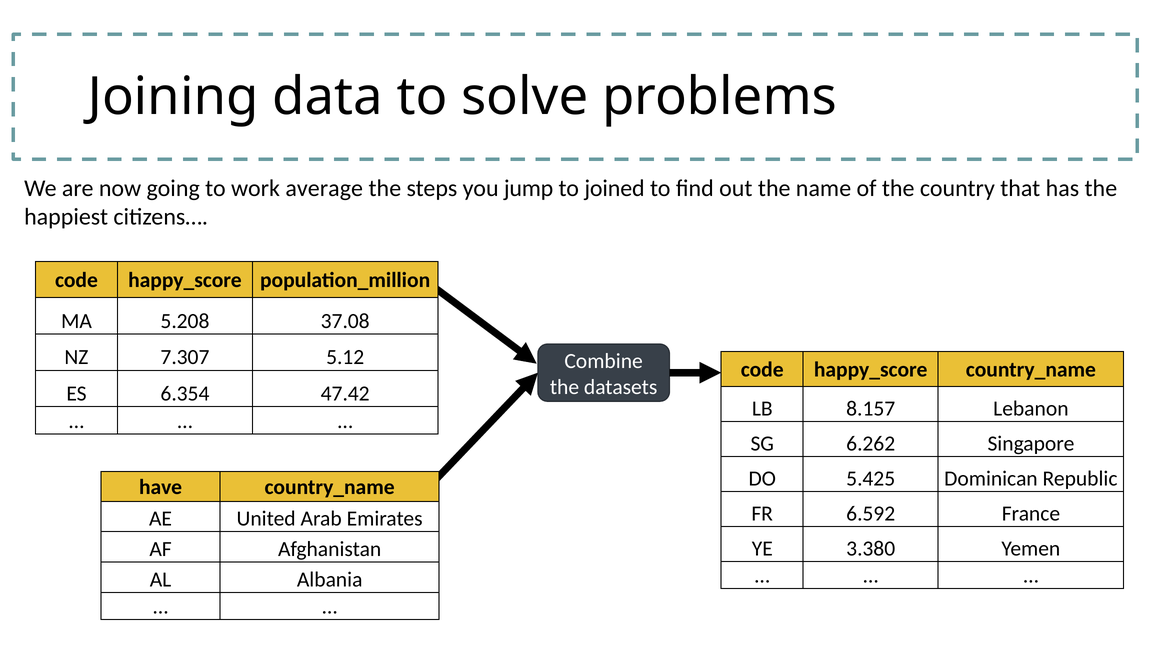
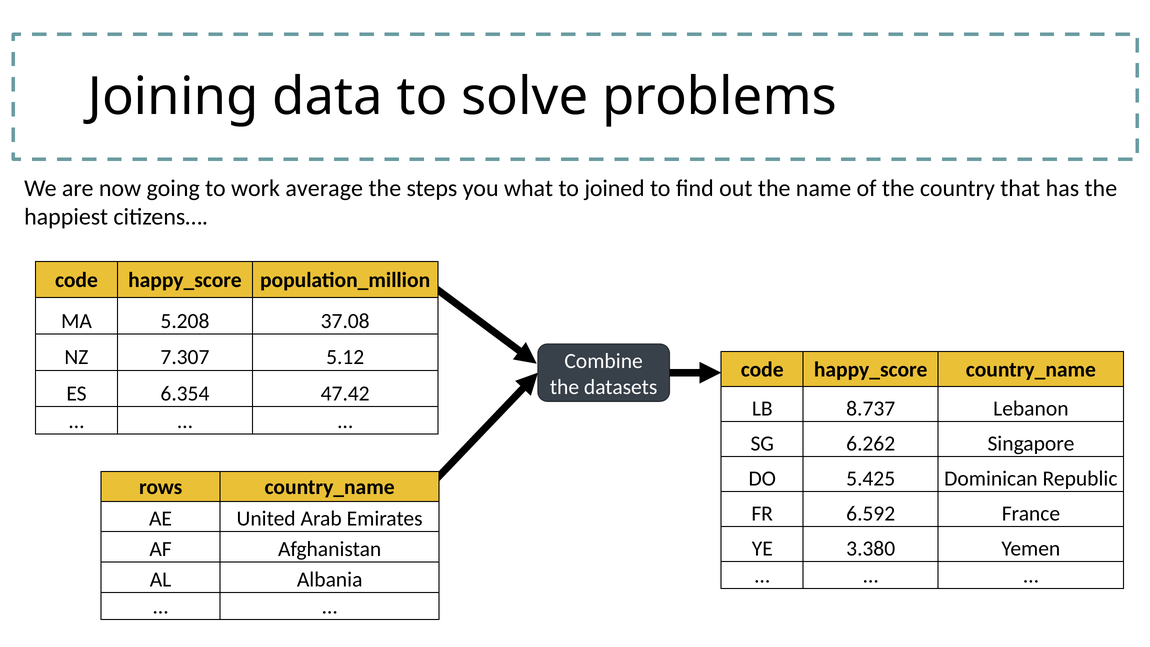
jump: jump -> what
8.157: 8.157 -> 8.737
have: have -> rows
